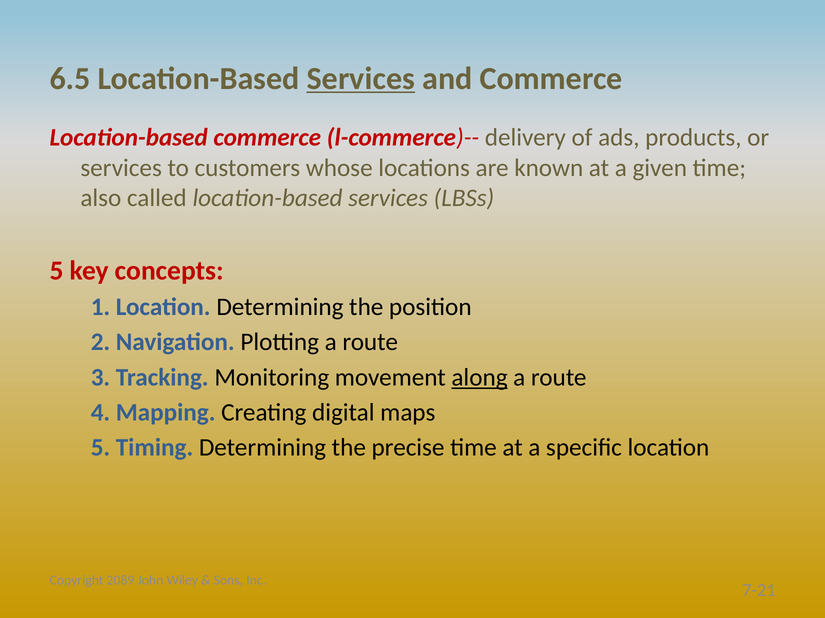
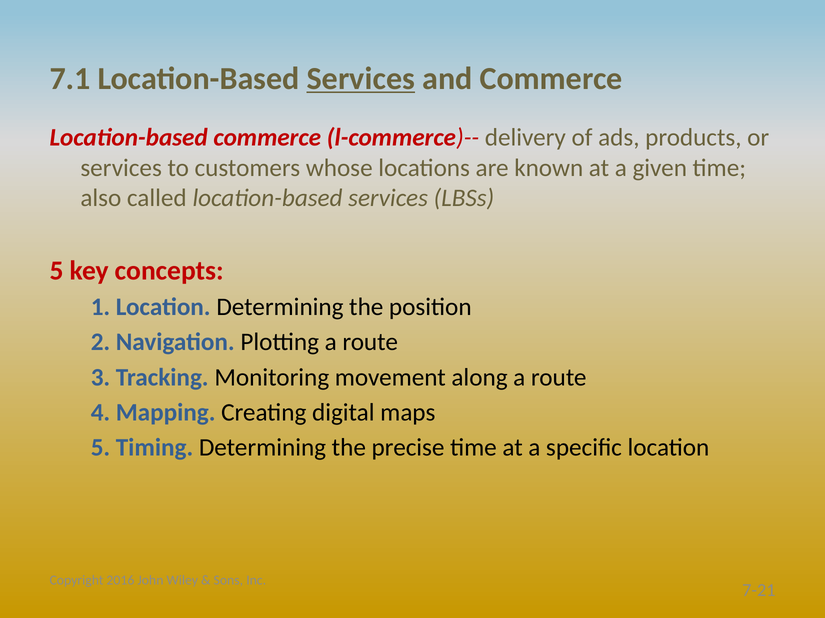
6.5: 6.5 -> 7.1
along underline: present -> none
2089: 2089 -> 2016
